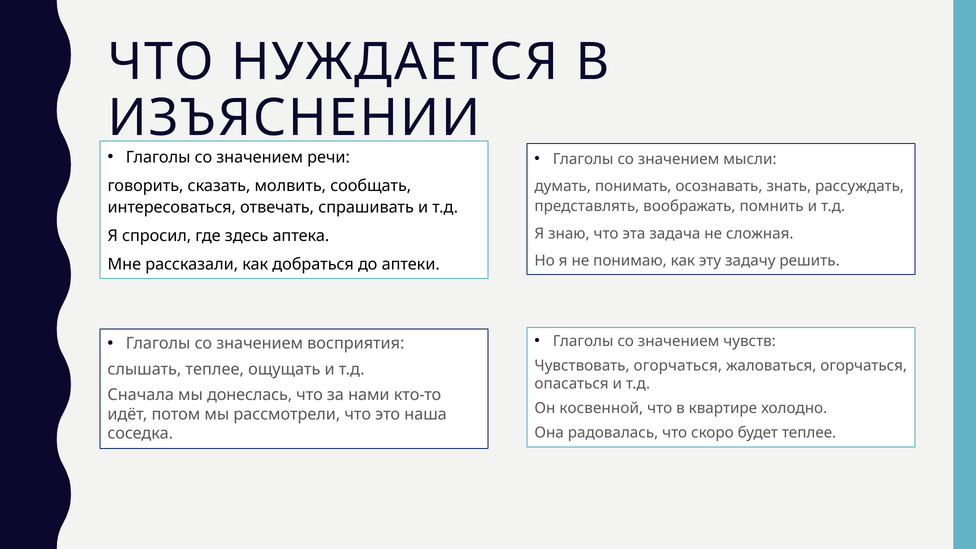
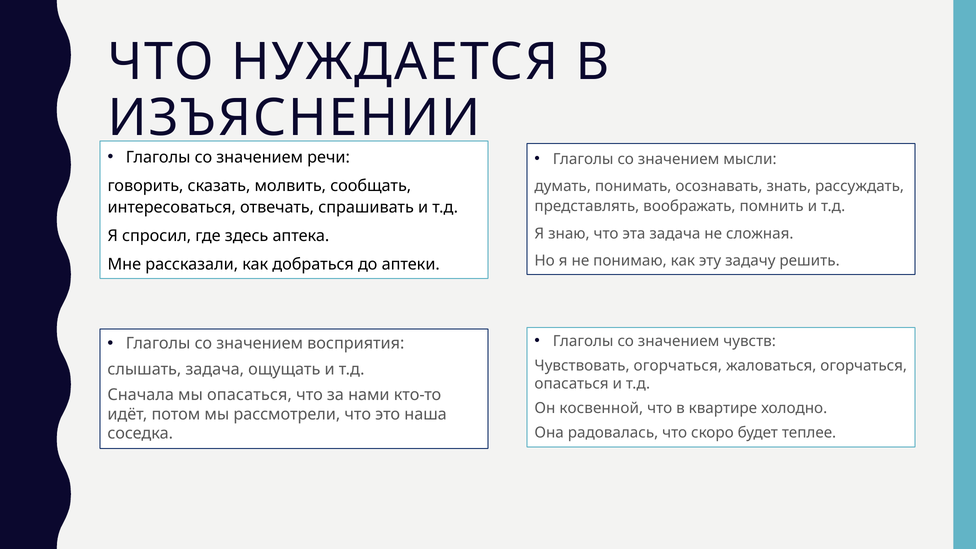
слышать теплее: теплее -> задача
мы донеслась: донеслась -> опасаться
